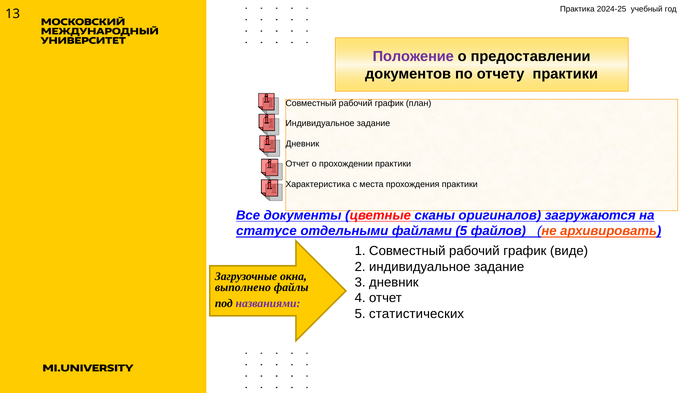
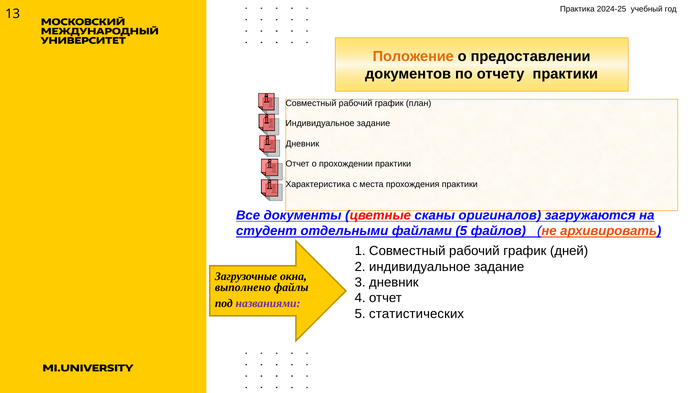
Положение colour: purple -> orange
статусе: статусе -> студент
виде: виде -> дней
